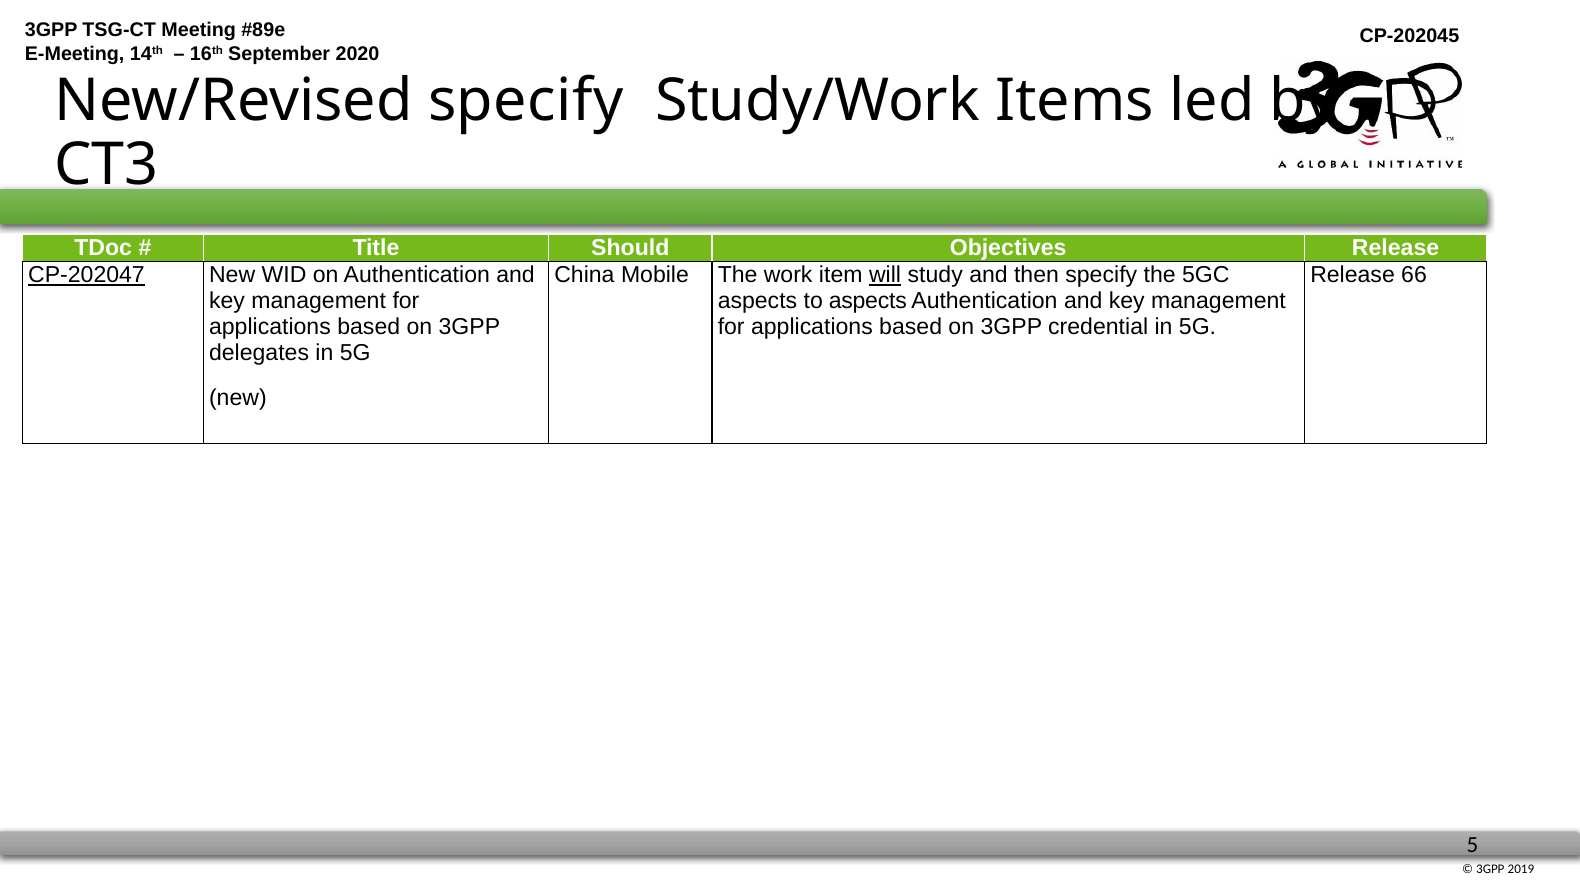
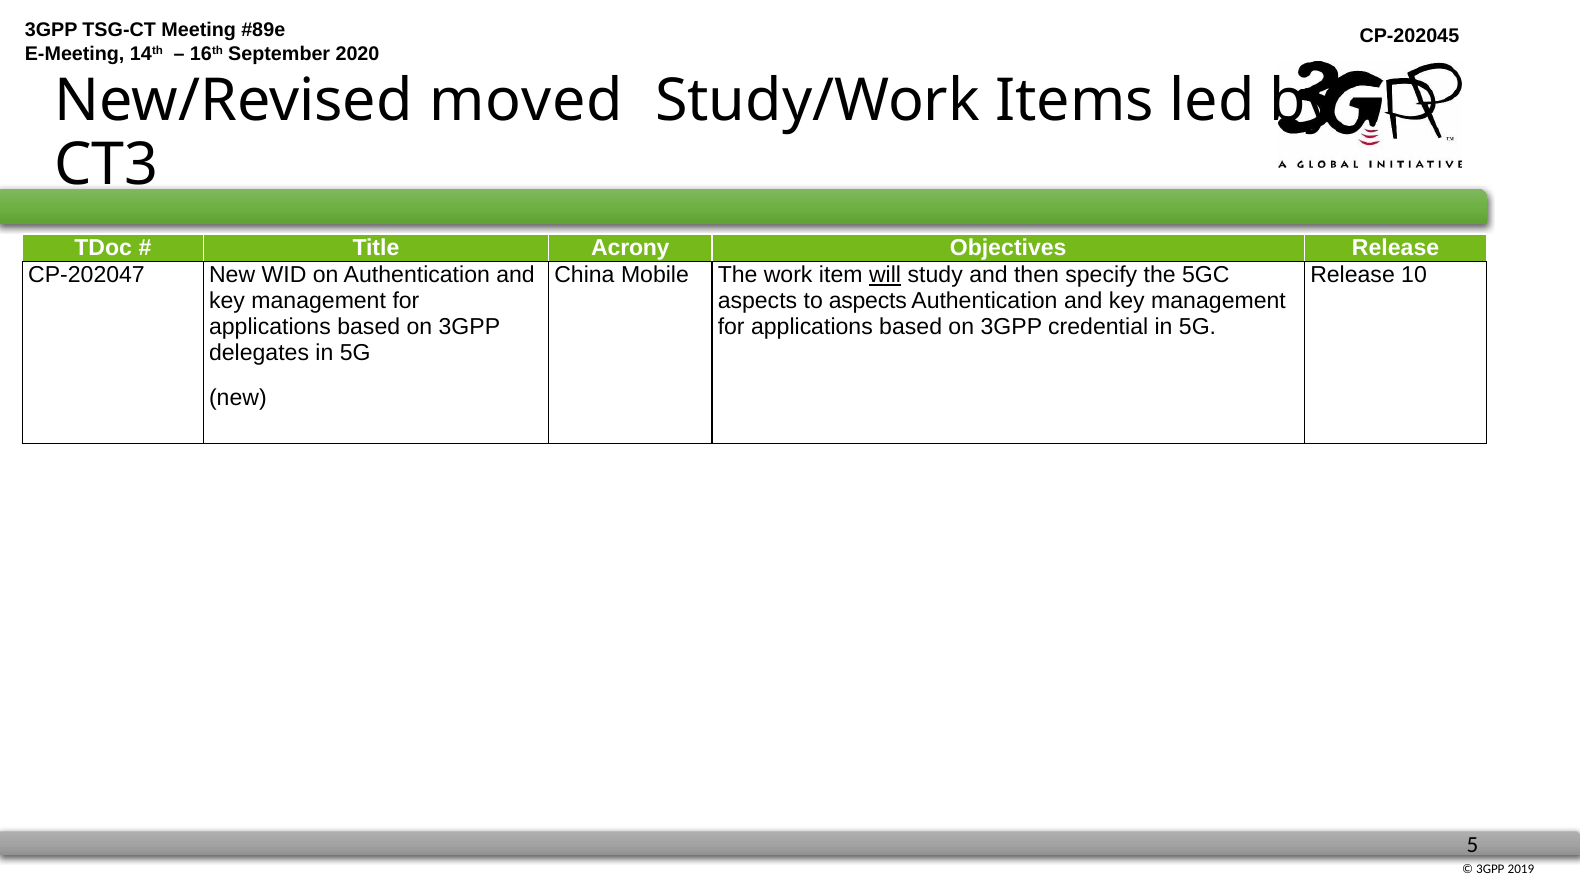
New/Revised specify: specify -> moved
Should: Should -> Acrony
CP-202047 underline: present -> none
66: 66 -> 10
